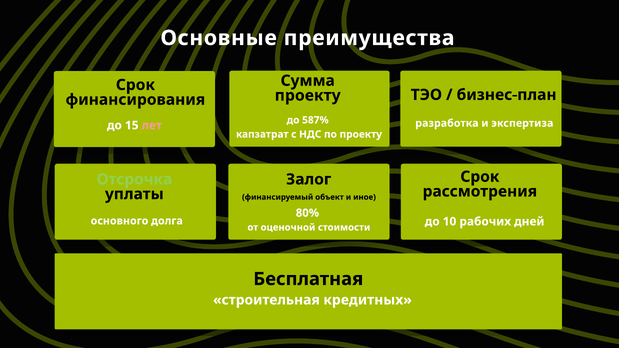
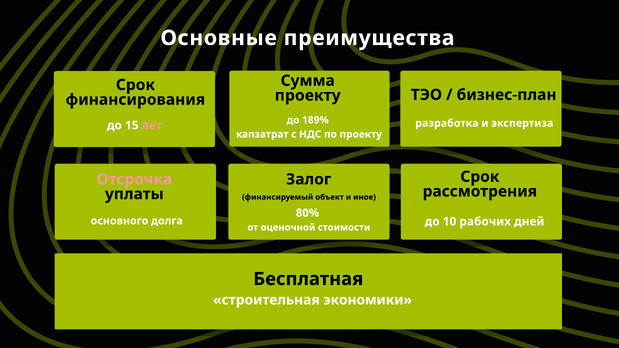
587%: 587% -> 189%
Отсрочка colour: light green -> pink
кредитных: кредитных -> экономики
